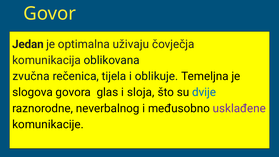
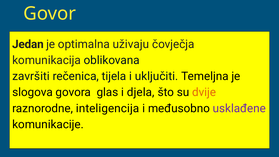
zvučna: zvučna -> završiti
oblikuje: oblikuje -> uključiti
sloja: sloja -> djela
dvije colour: blue -> orange
neverbalnog: neverbalnog -> inteligencija
